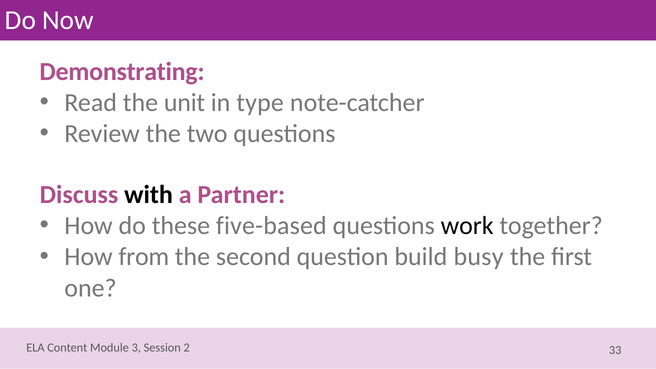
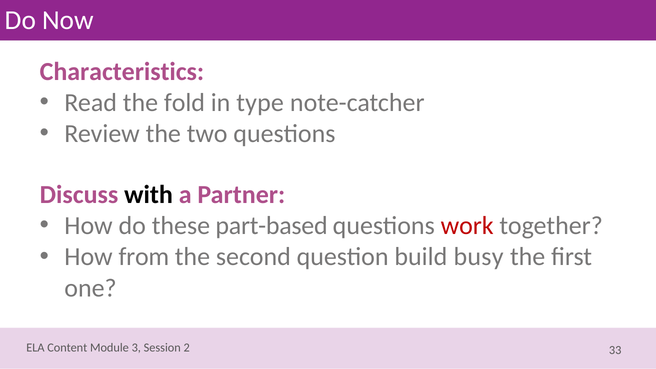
Demonstrating: Demonstrating -> Characteristics
unit: unit -> fold
five-based: five-based -> part-based
work colour: black -> red
